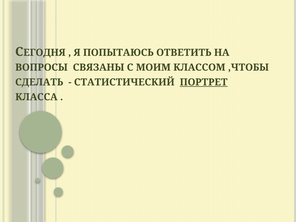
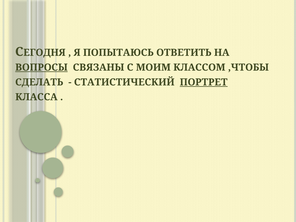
ВОПРОСЫ underline: none -> present
